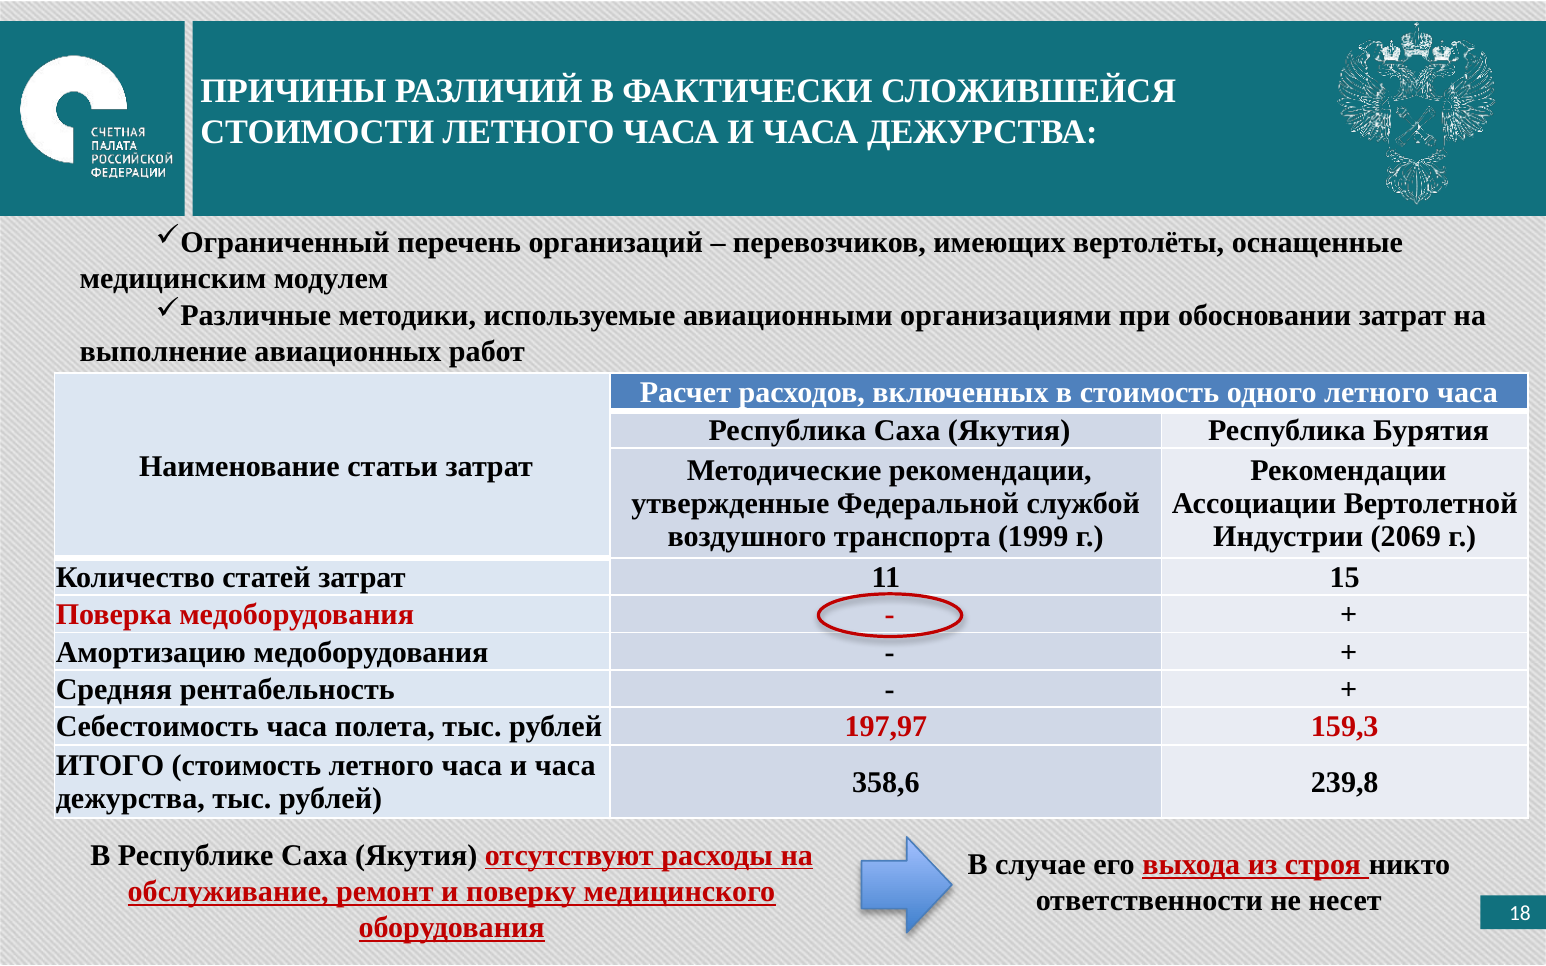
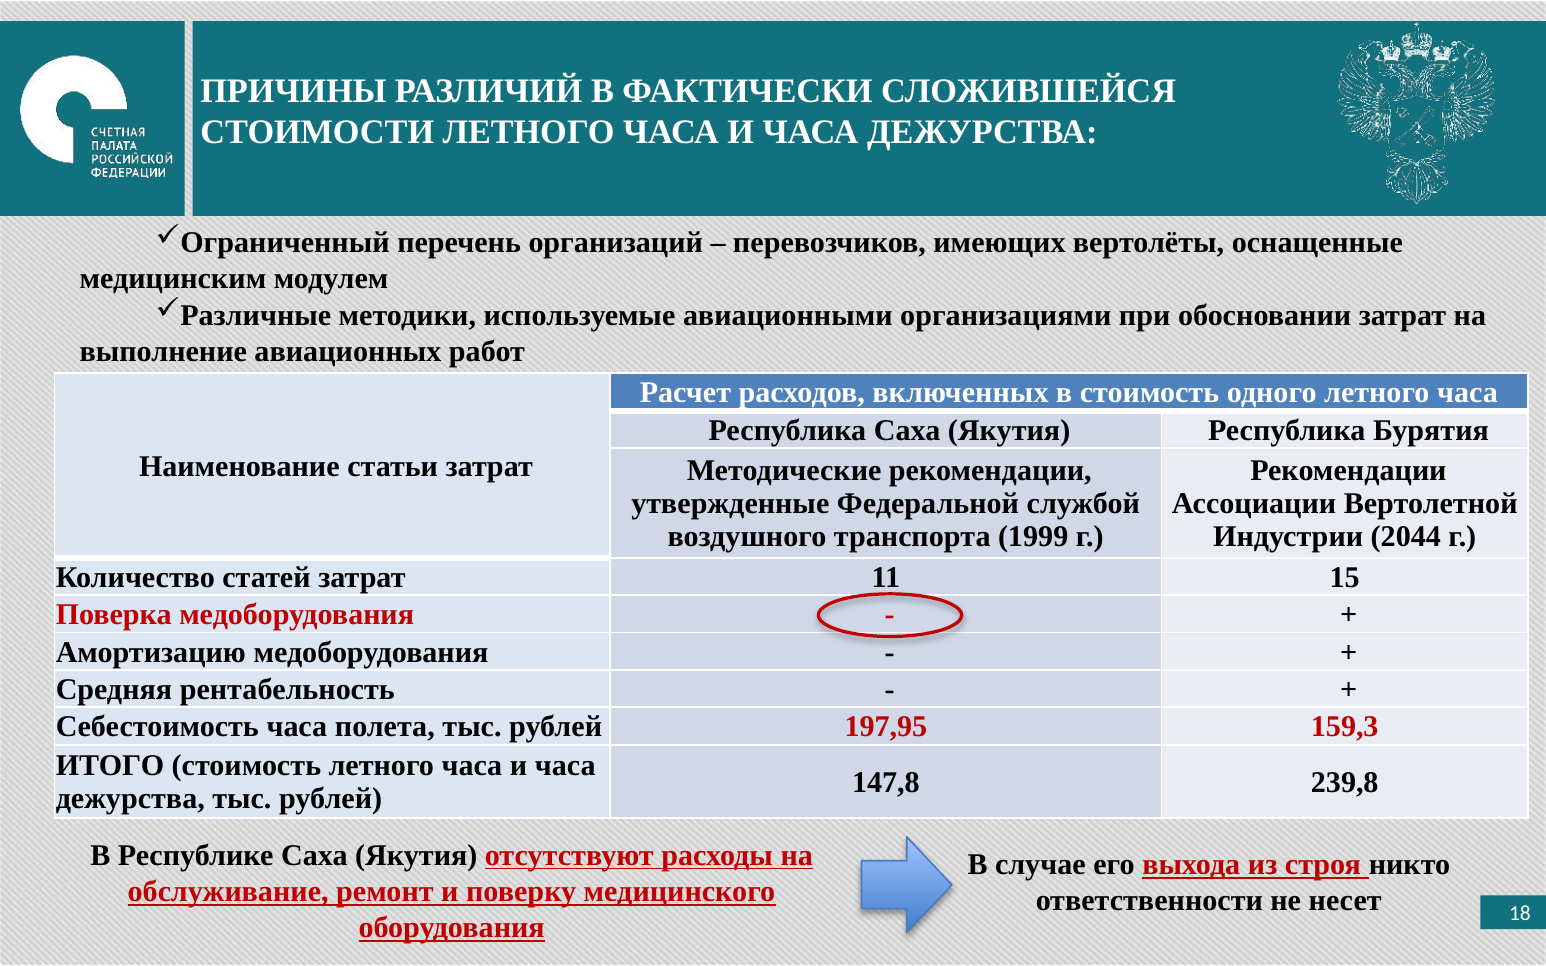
2069: 2069 -> 2044
197,97: 197,97 -> 197,95
358,6: 358,6 -> 147,8
